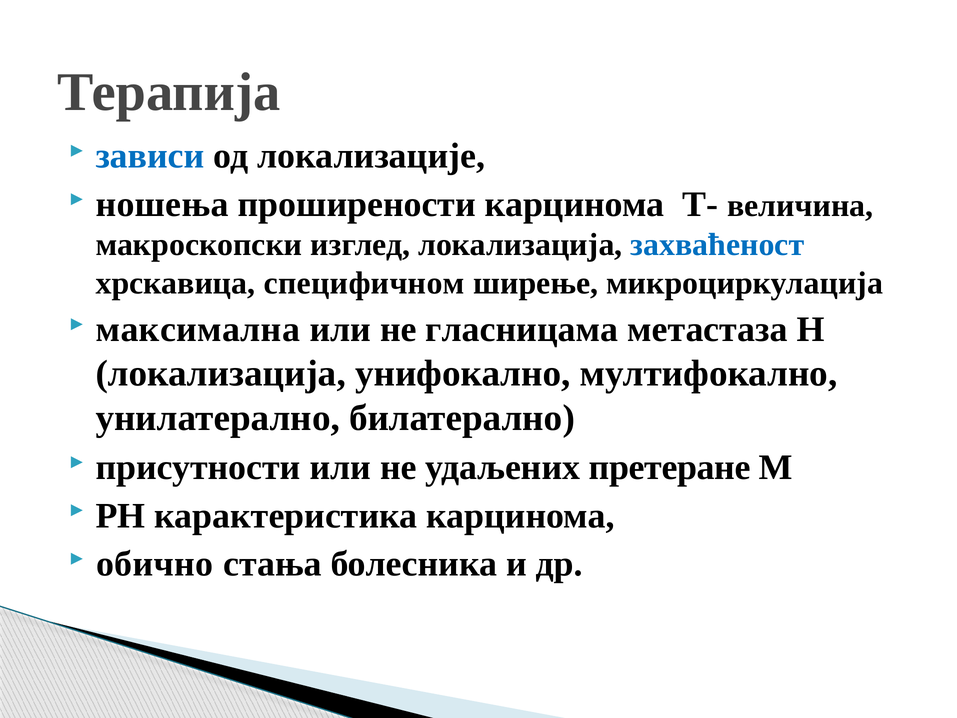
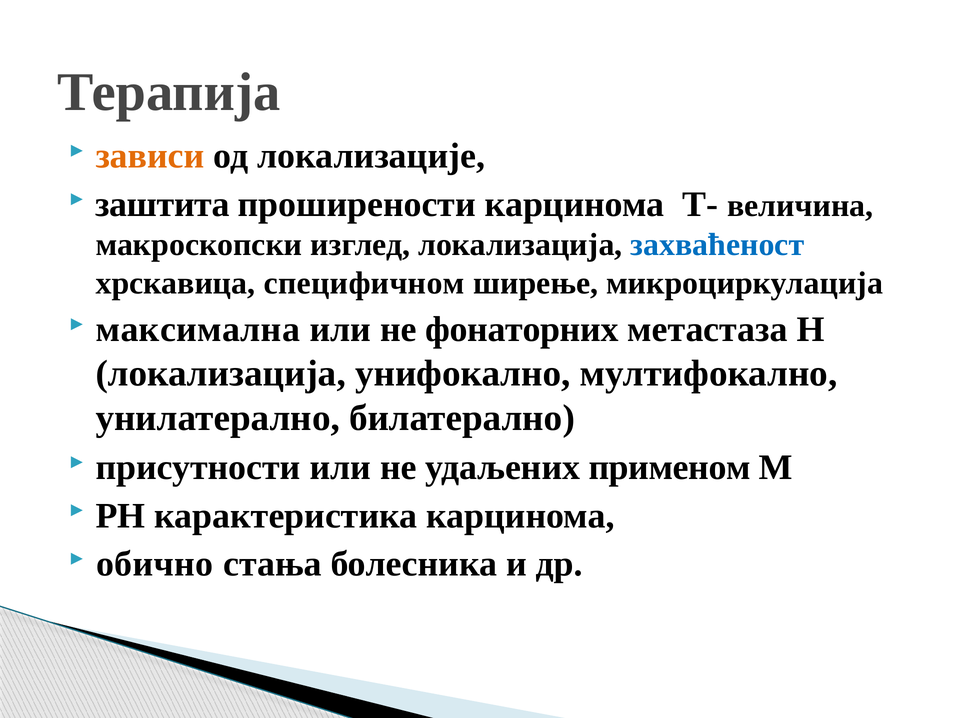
зависи colour: blue -> orange
ношења: ношења -> заштита
гласницама: гласницама -> фонаторних
претеране: претеране -> применом
